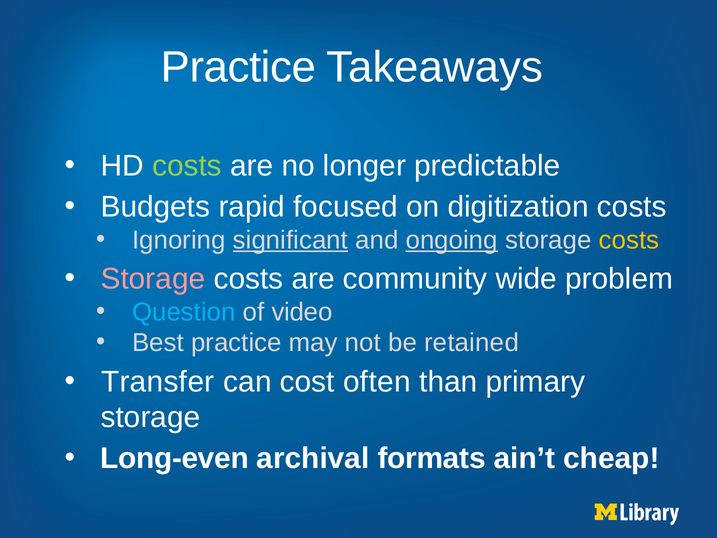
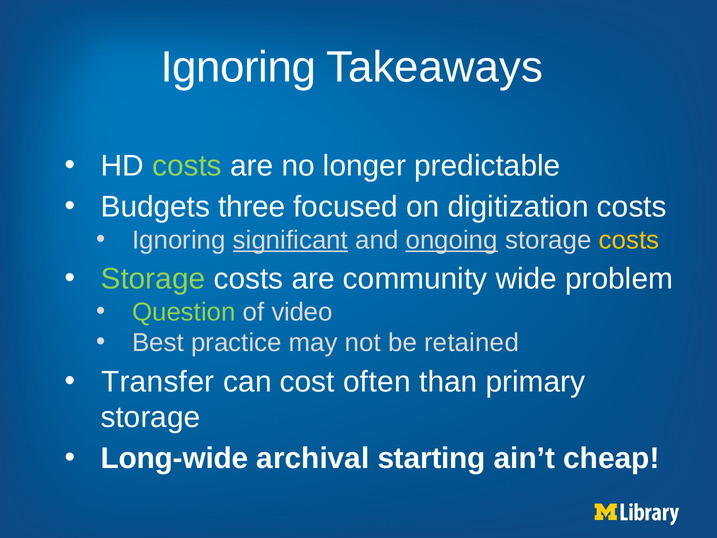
Practice at (238, 67): Practice -> Ignoring
rapid: rapid -> three
Storage at (153, 279) colour: pink -> light green
Question colour: light blue -> light green
Long-even: Long-even -> Long-wide
formats: formats -> starting
